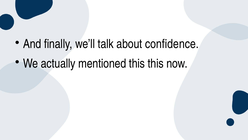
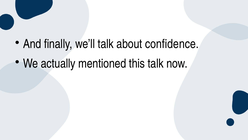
this this: this -> talk
